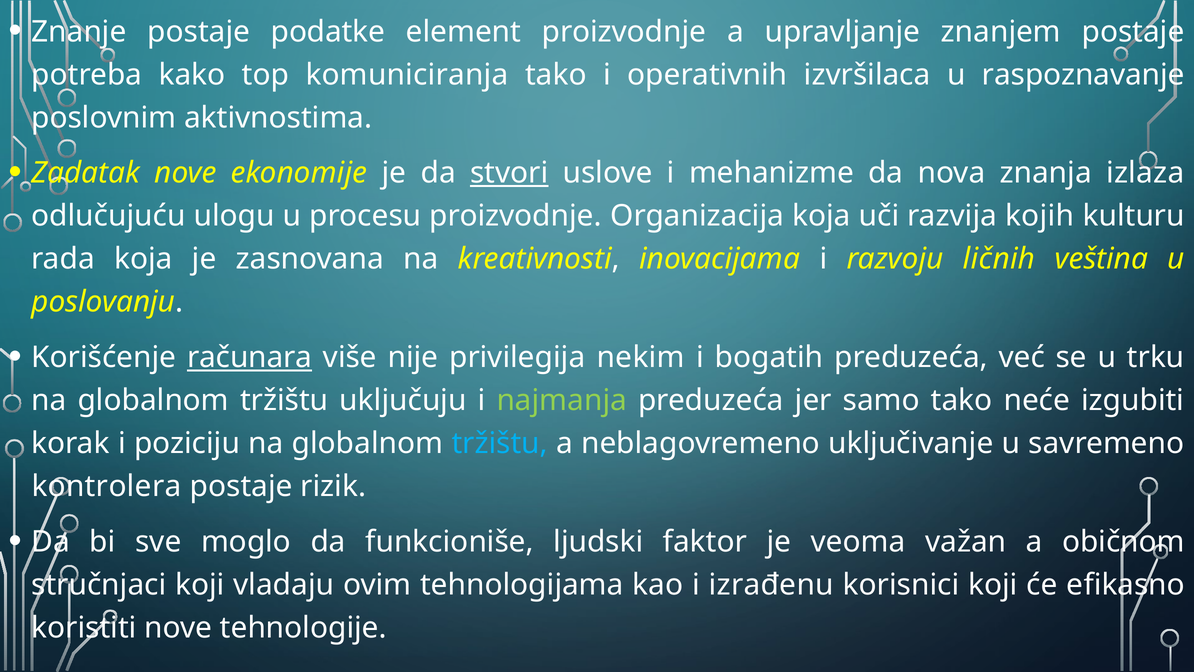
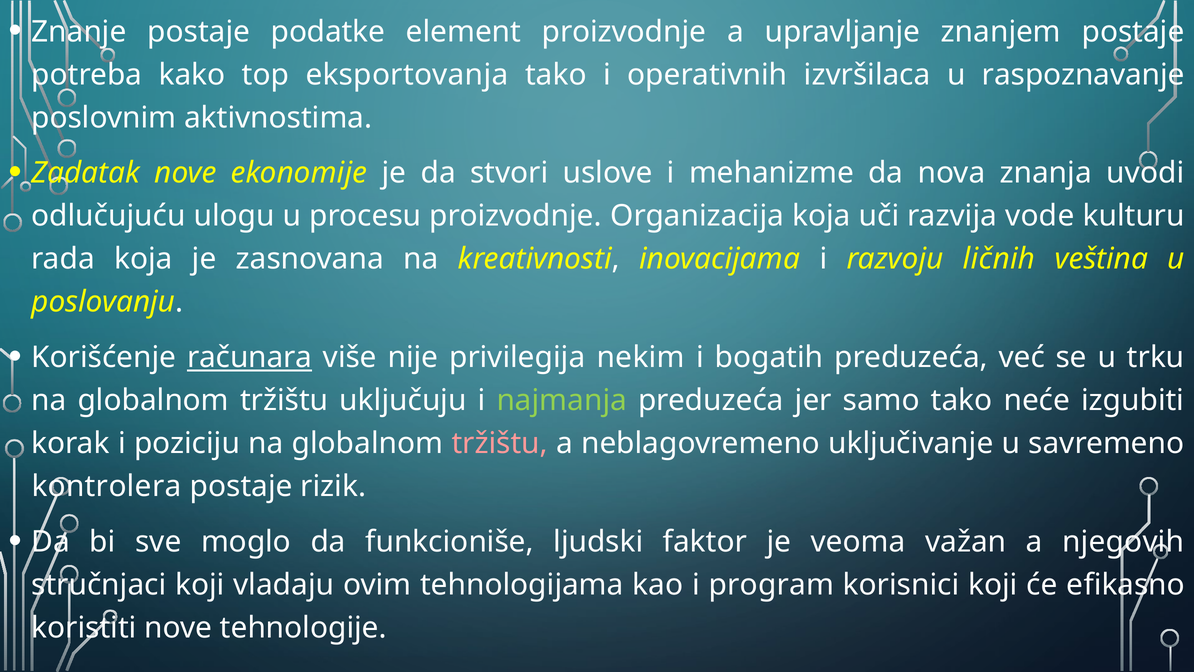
komuniciranja: komuniciranja -> eksportovanja
stvori underline: present -> none
izlaza: izlaza -> uvodi
kojih: kojih -> vode
tržištu at (500, 443) colour: light blue -> pink
običnom: običnom -> njegovih
izrađenu: izrađenu -> program
